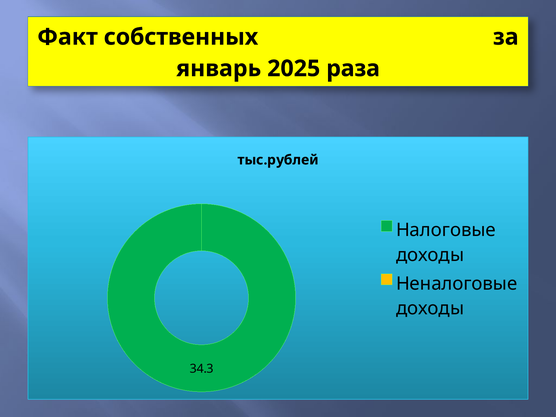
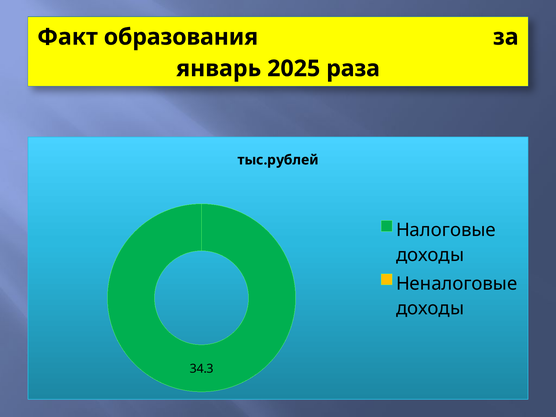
собственных: собственных -> образования
